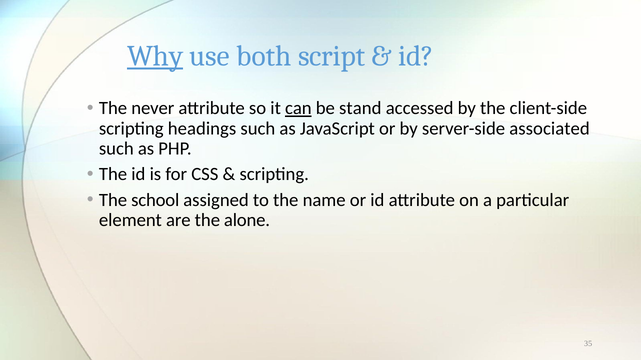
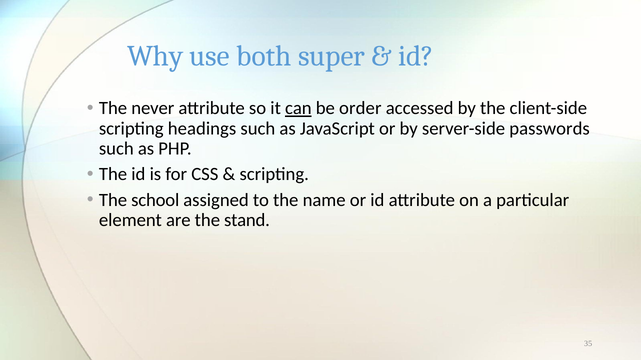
Why underline: present -> none
script: script -> super
stand: stand -> order
associated: associated -> passwords
alone: alone -> stand
